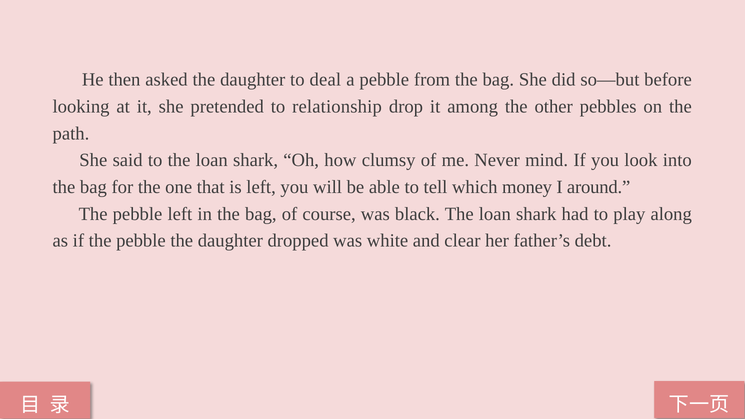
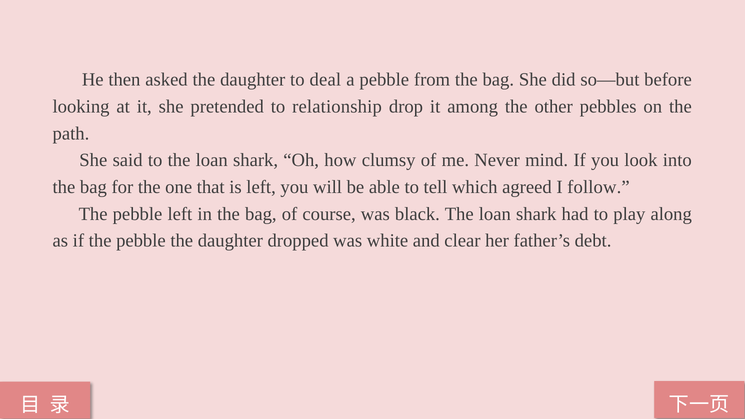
money: money -> agreed
around: around -> follow
